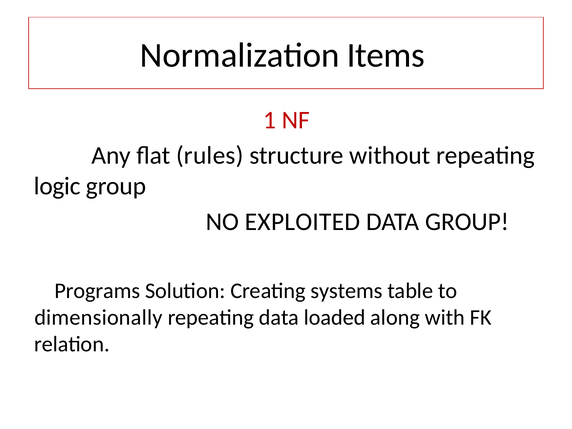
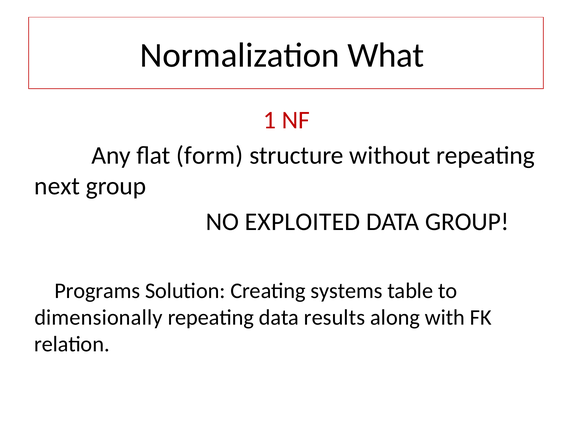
Items: Items -> What
rules: rules -> form
logic: logic -> next
loaded: loaded -> results
